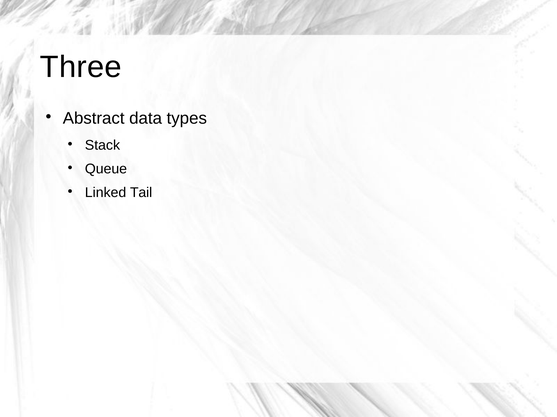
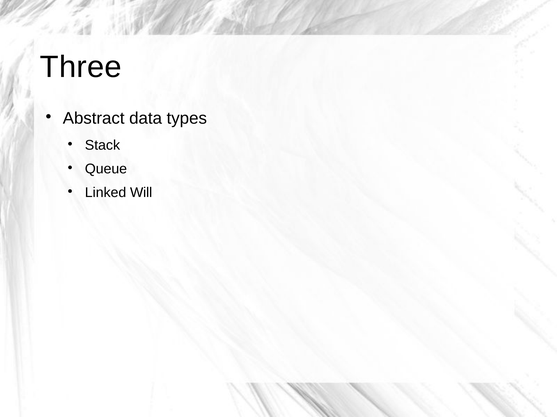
Tail: Tail -> Will
